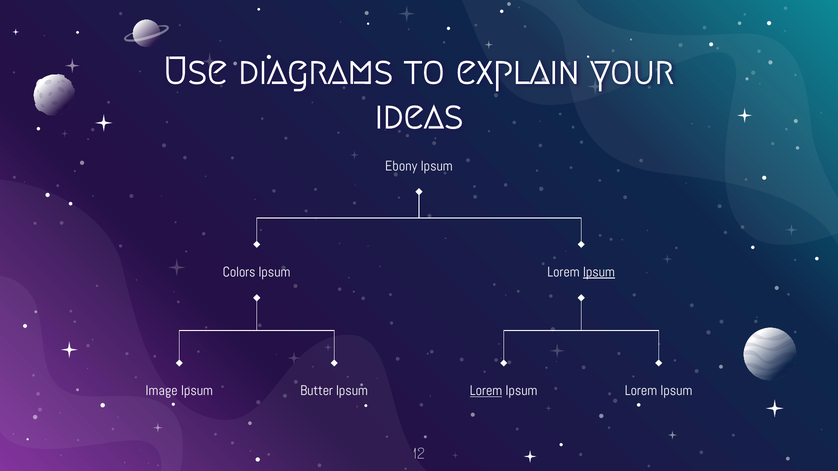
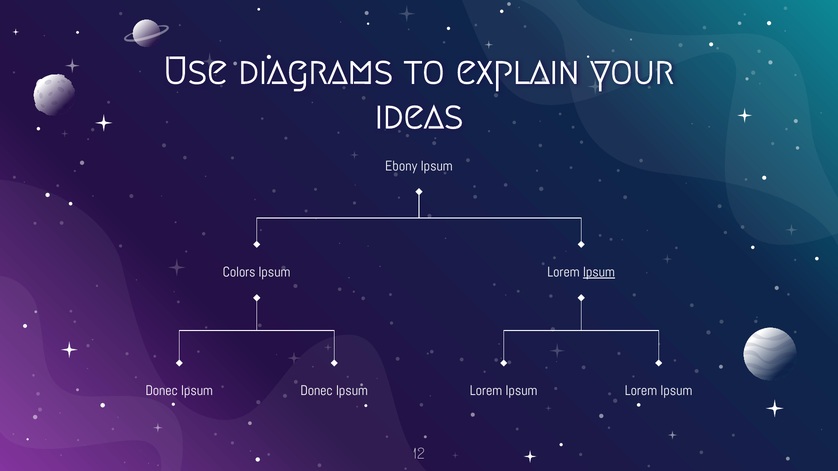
Image at (162, 391): Image -> Donec
Butter at (317, 391): Butter -> Donec
Lorem at (486, 391) underline: present -> none
